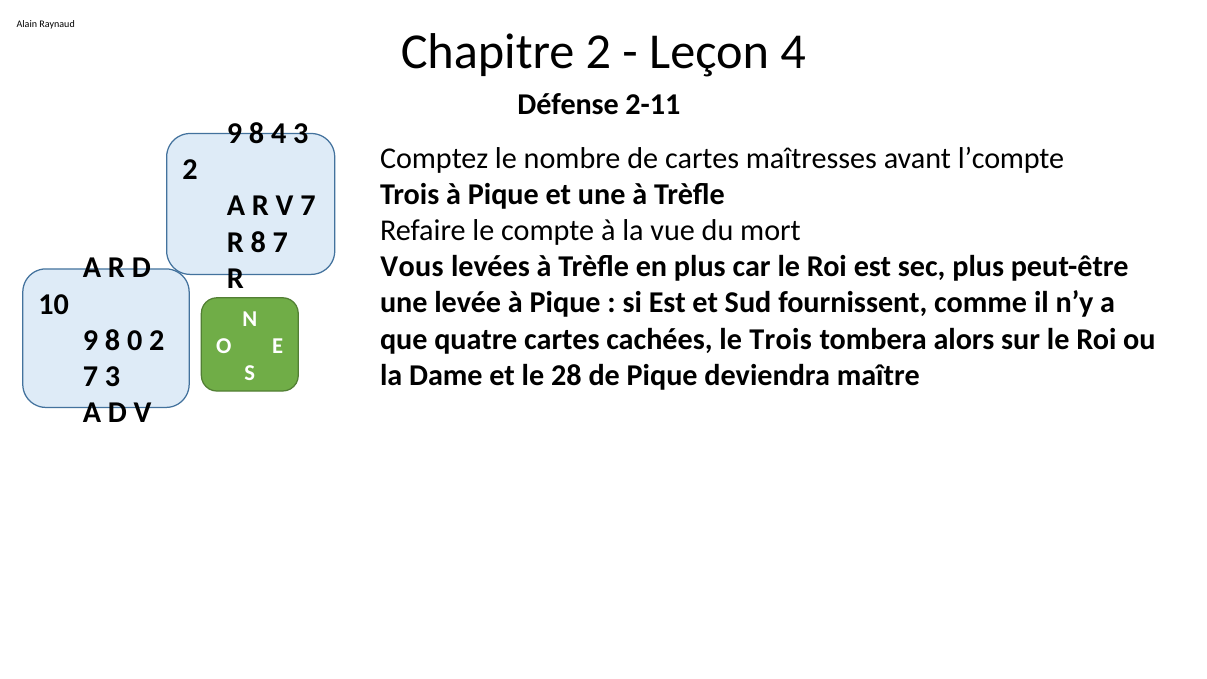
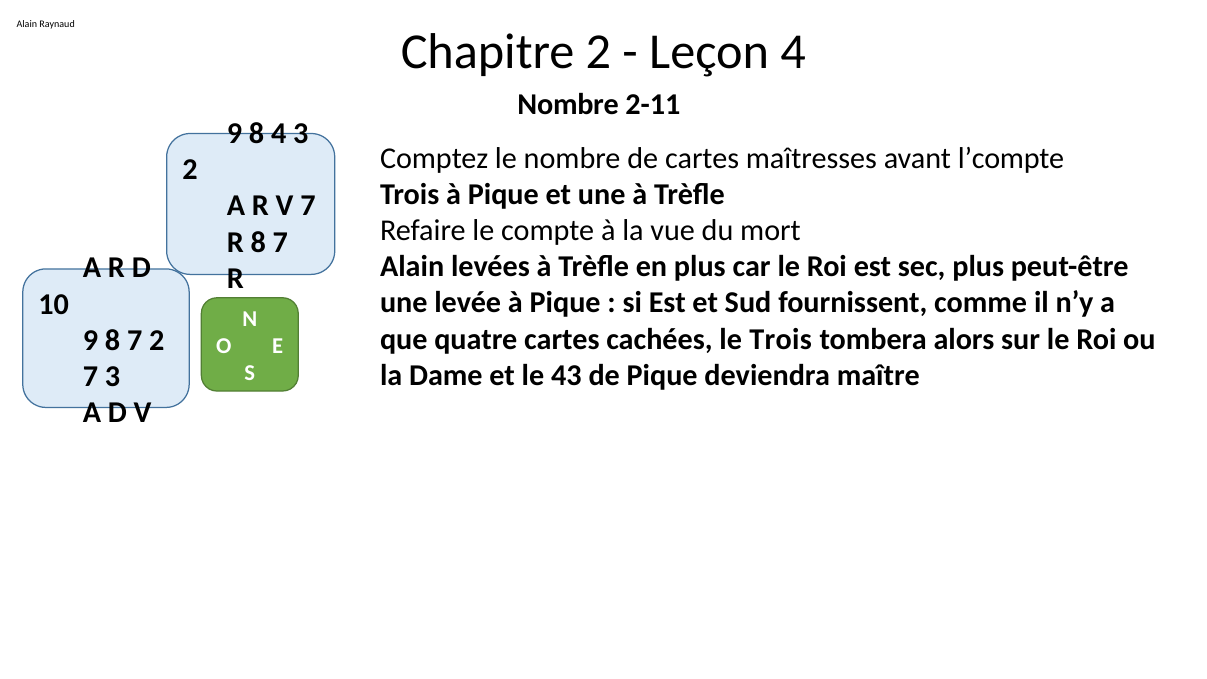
Défense at (568, 105): Défense -> Nombre
Vous at (412, 267): Vous -> Alain
0 at (135, 340): 0 -> 7
28: 28 -> 43
